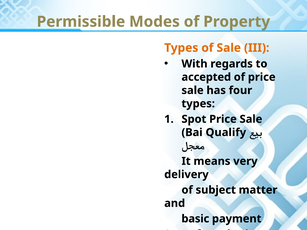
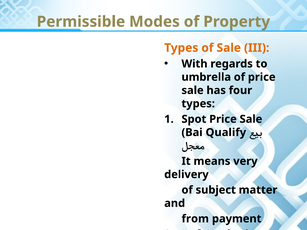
accepted: accepted -> umbrella
basic: basic -> from
